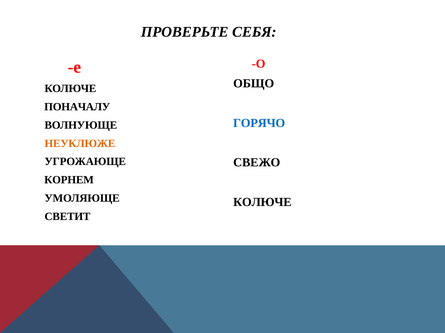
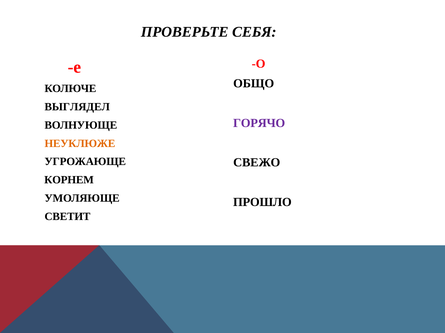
ПОНАЧАЛУ: ПОНАЧАЛУ -> ВЫГЛЯДЕЛ
ГОРЯЧО colour: blue -> purple
КОЛЮЧЕ at (262, 203): КОЛЮЧЕ -> ПРОШЛО
